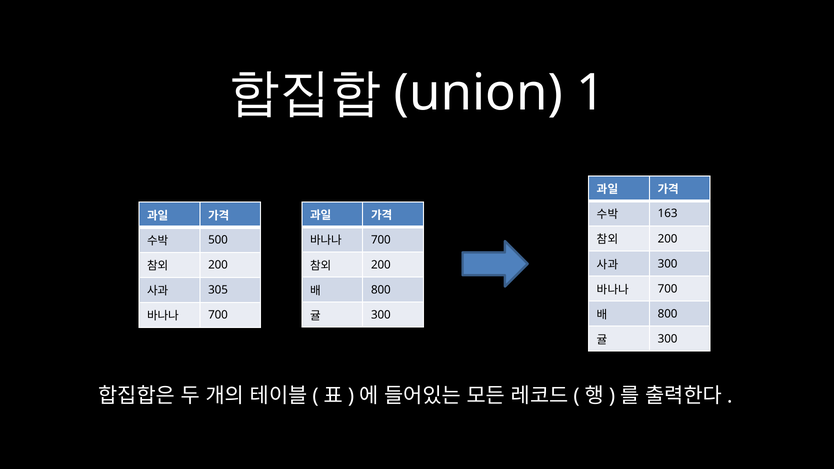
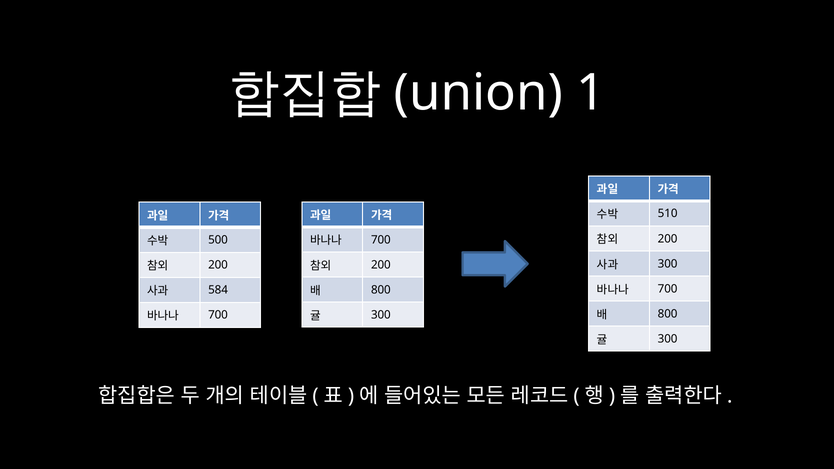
163: 163 -> 510
305: 305 -> 584
